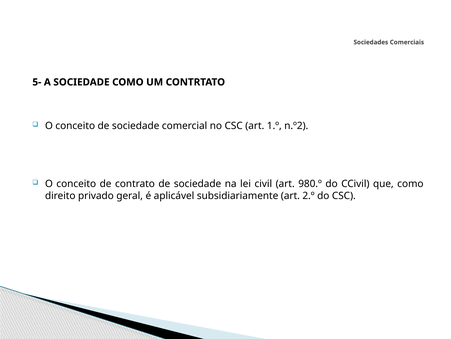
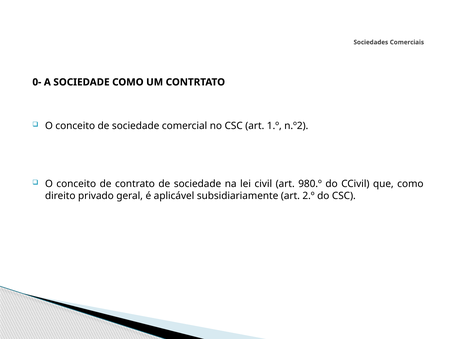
5-: 5- -> 0-
